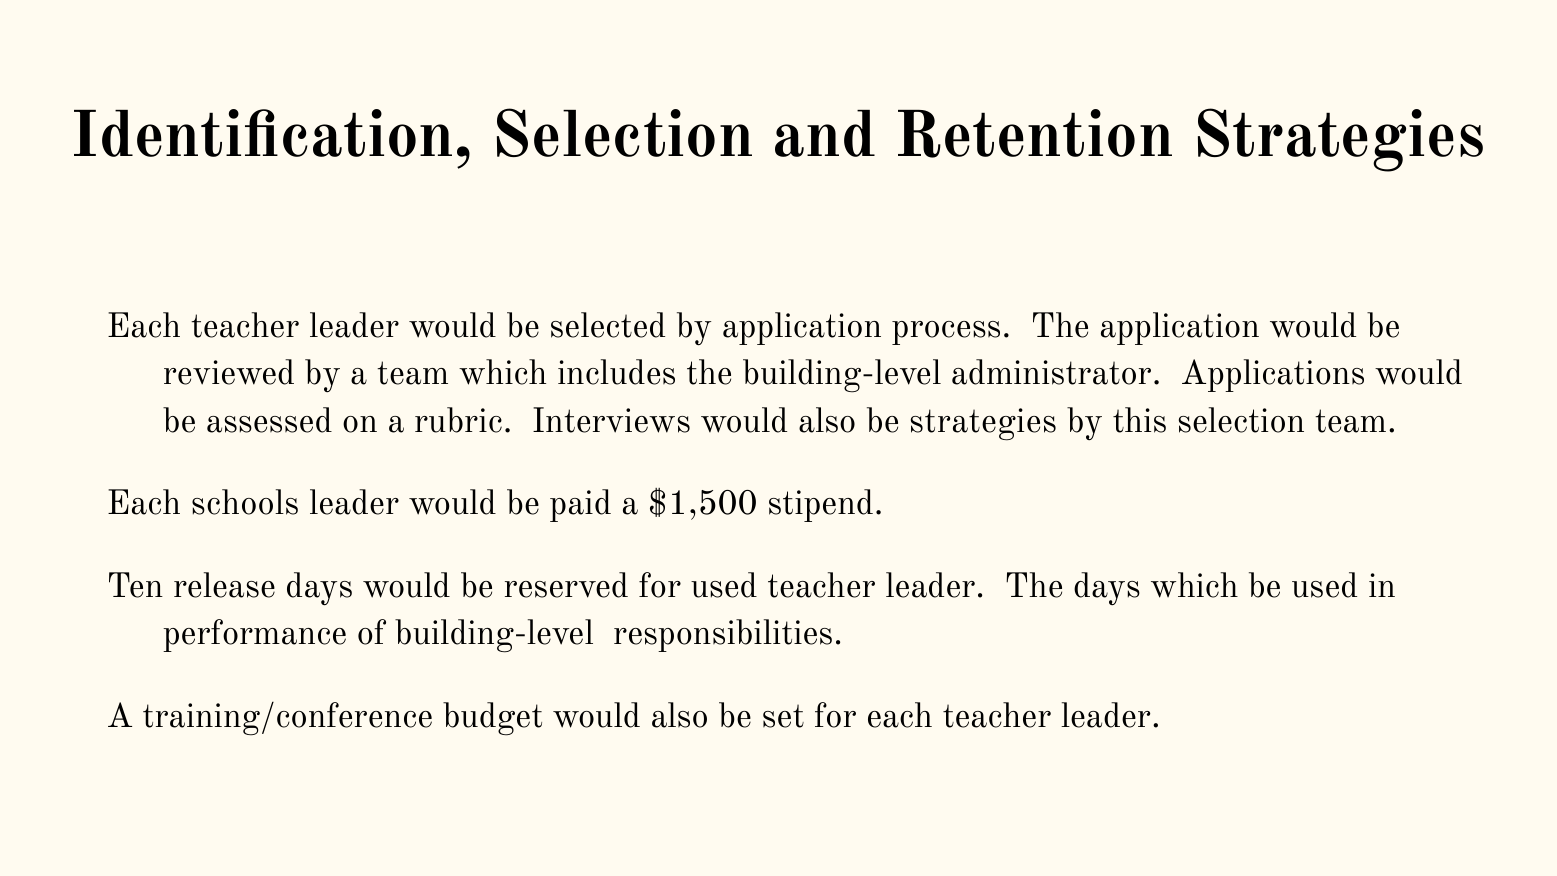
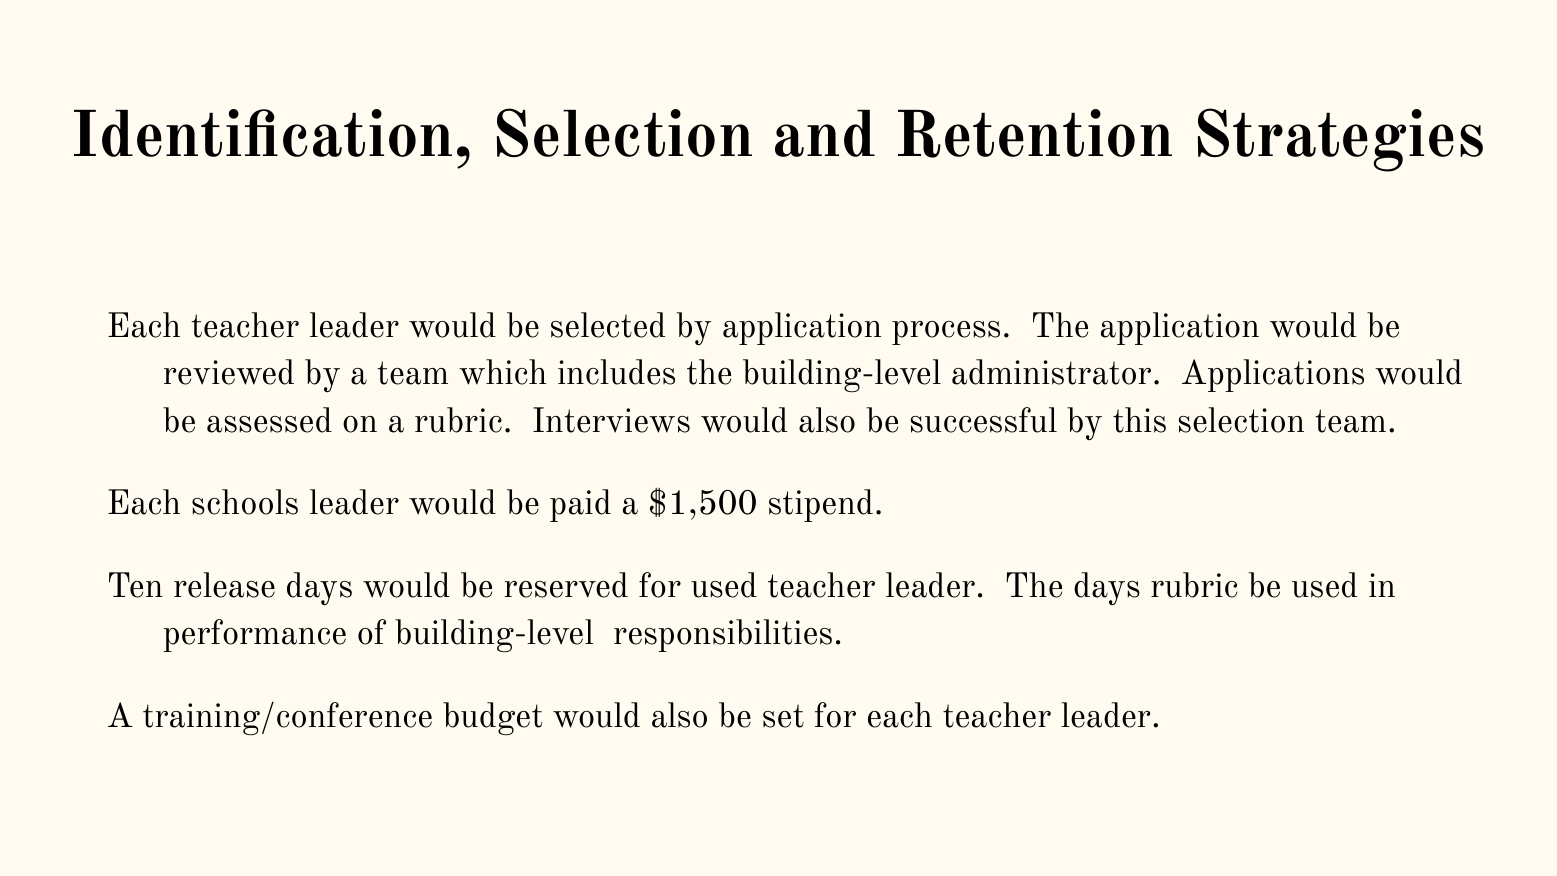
be strategies: strategies -> successful
days which: which -> rubric
